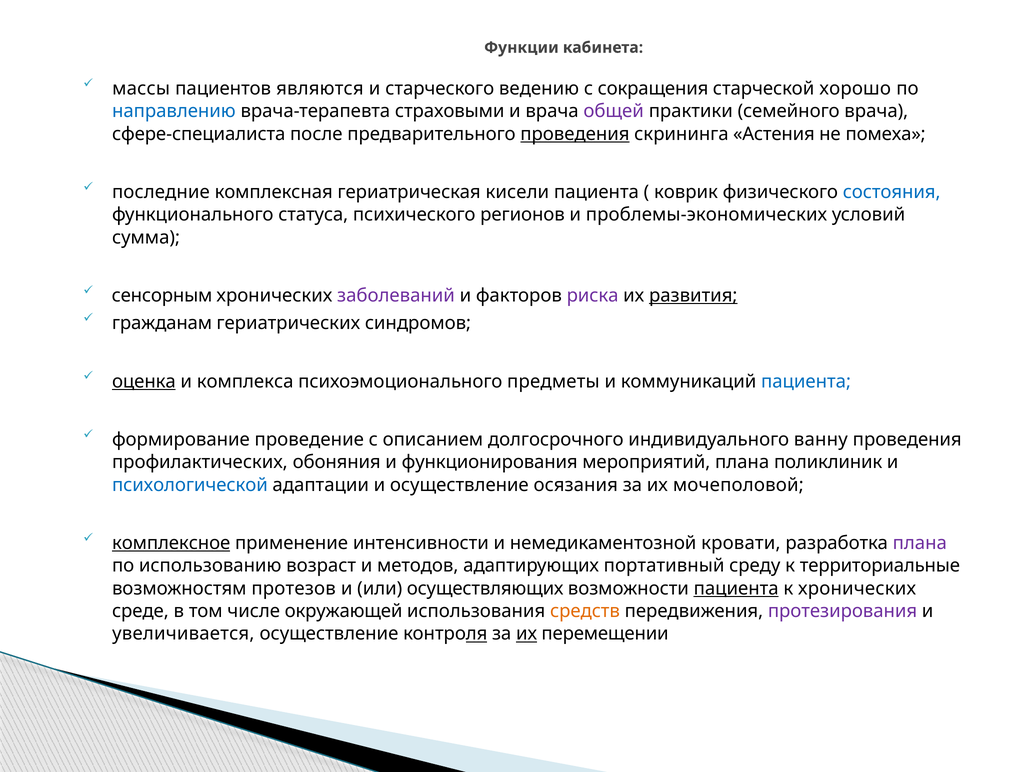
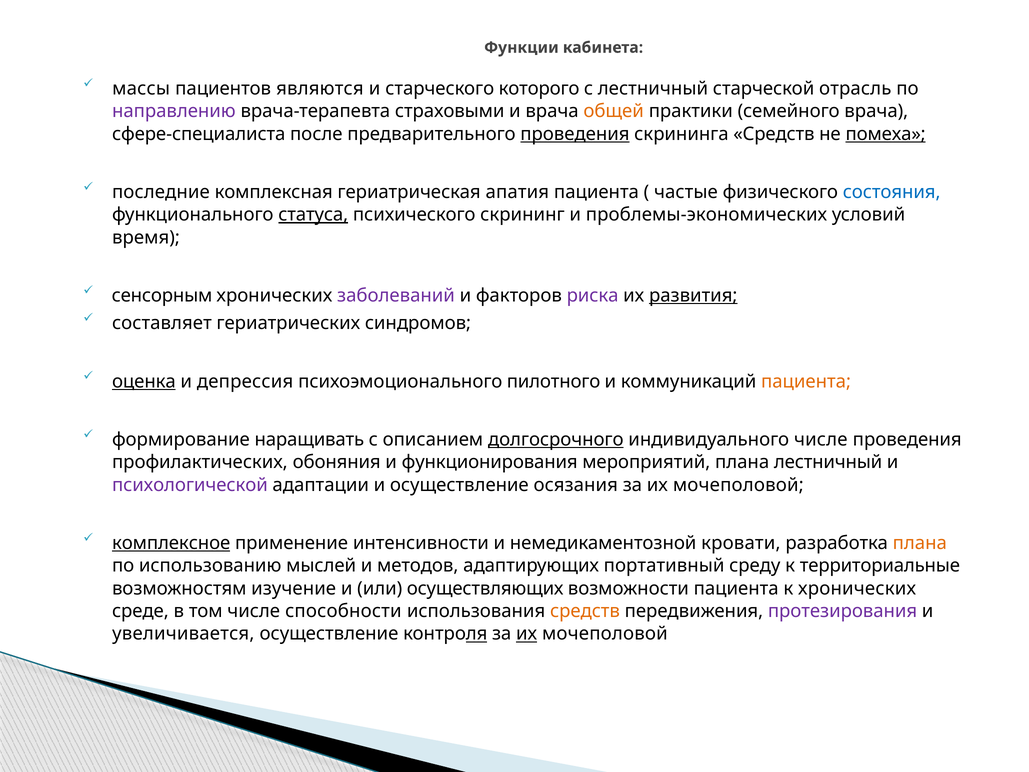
ведению: ведению -> которого
с сокращения: сокращения -> лестничный
хорошо: хорошо -> отрасль
направлению colour: blue -> purple
общей colour: purple -> orange
скрининга Астения: Астения -> Средств
помеха underline: none -> present
кисели: кисели -> апатия
коврик: коврик -> частые
статуса underline: none -> present
регионов: регионов -> скрининг
сумма: сумма -> время
гражданам: гражданам -> составляет
комплекса: комплекса -> депрессия
предметы: предметы -> пилотного
пациента at (806, 381) colour: blue -> orange
проведение: проведение -> наращивать
долгосрочного underline: none -> present
индивидуального ванну: ванну -> числе
плана поликлиник: поликлиник -> лестничный
психологической colour: blue -> purple
плана at (920, 543) colour: purple -> orange
возраст: возраст -> мыслей
протезов: протезов -> изучение
пациента at (736, 588) underline: present -> none
окружающей: окружающей -> способности
контроля за их перемещении: перемещении -> мочеполовой
